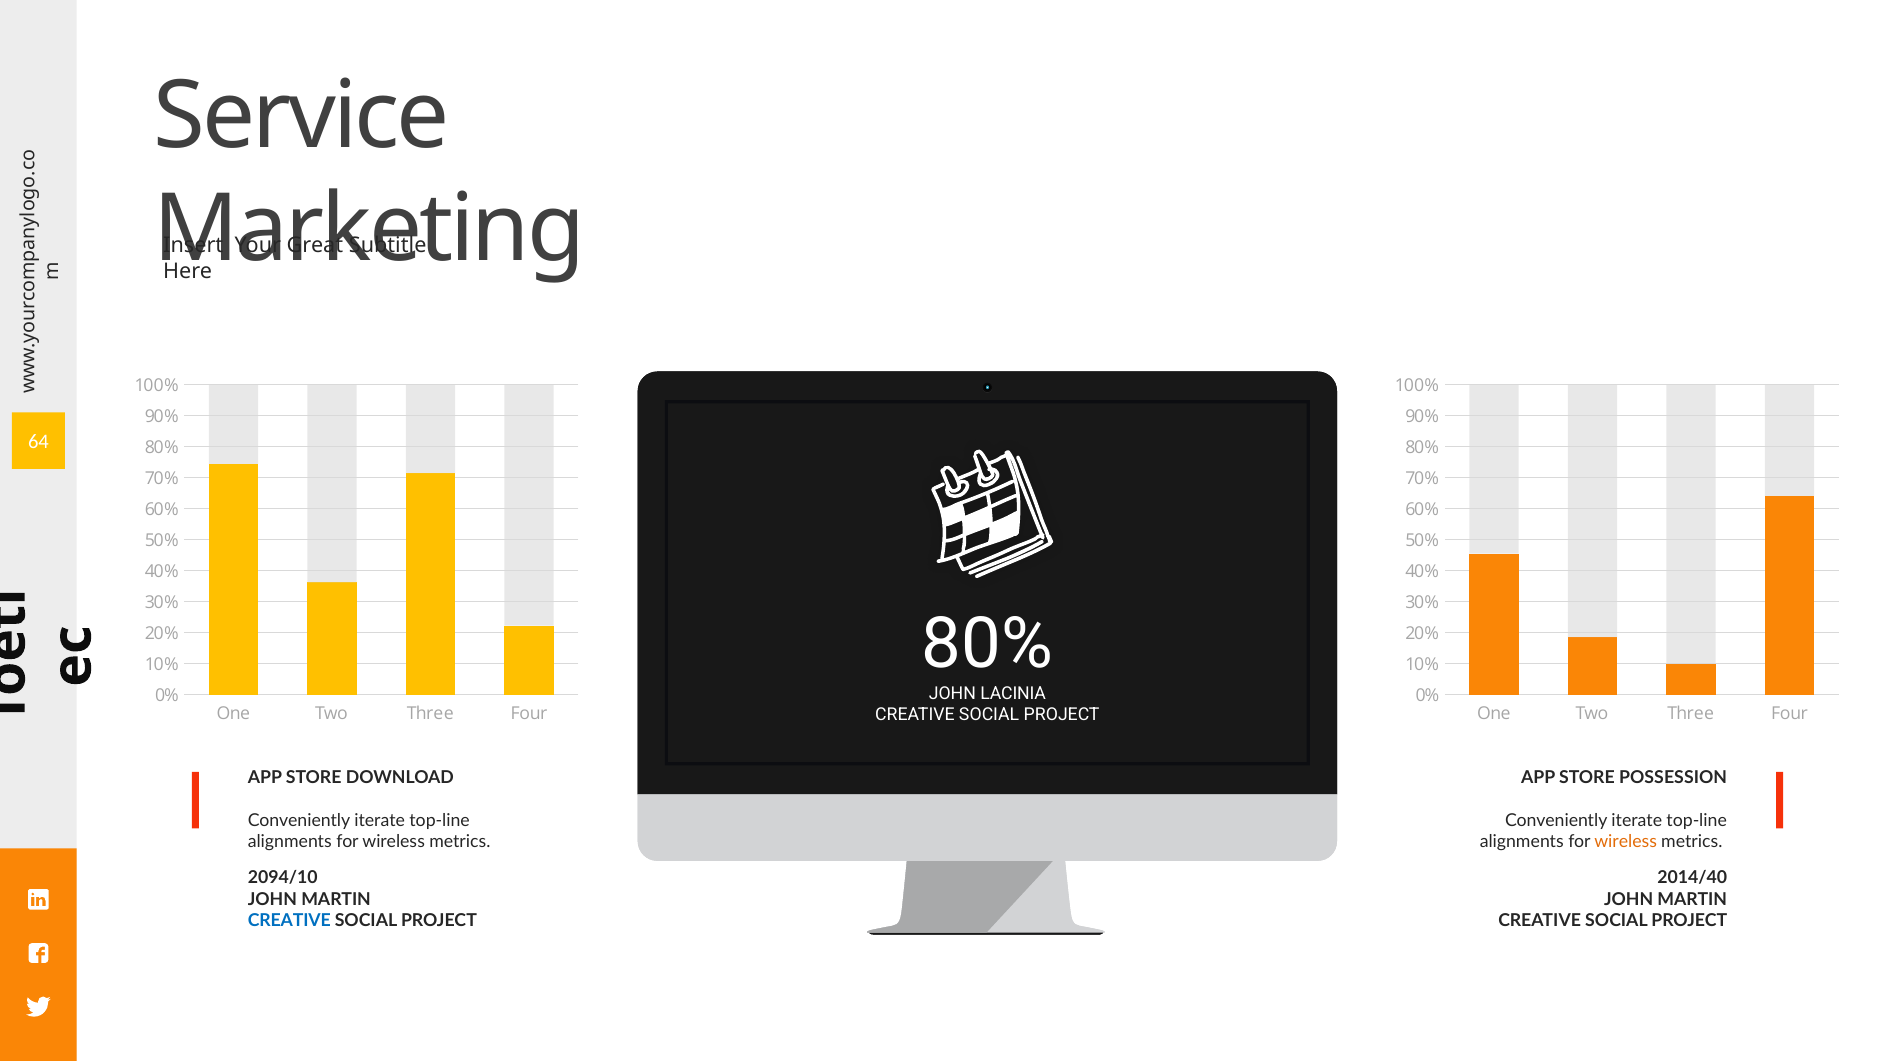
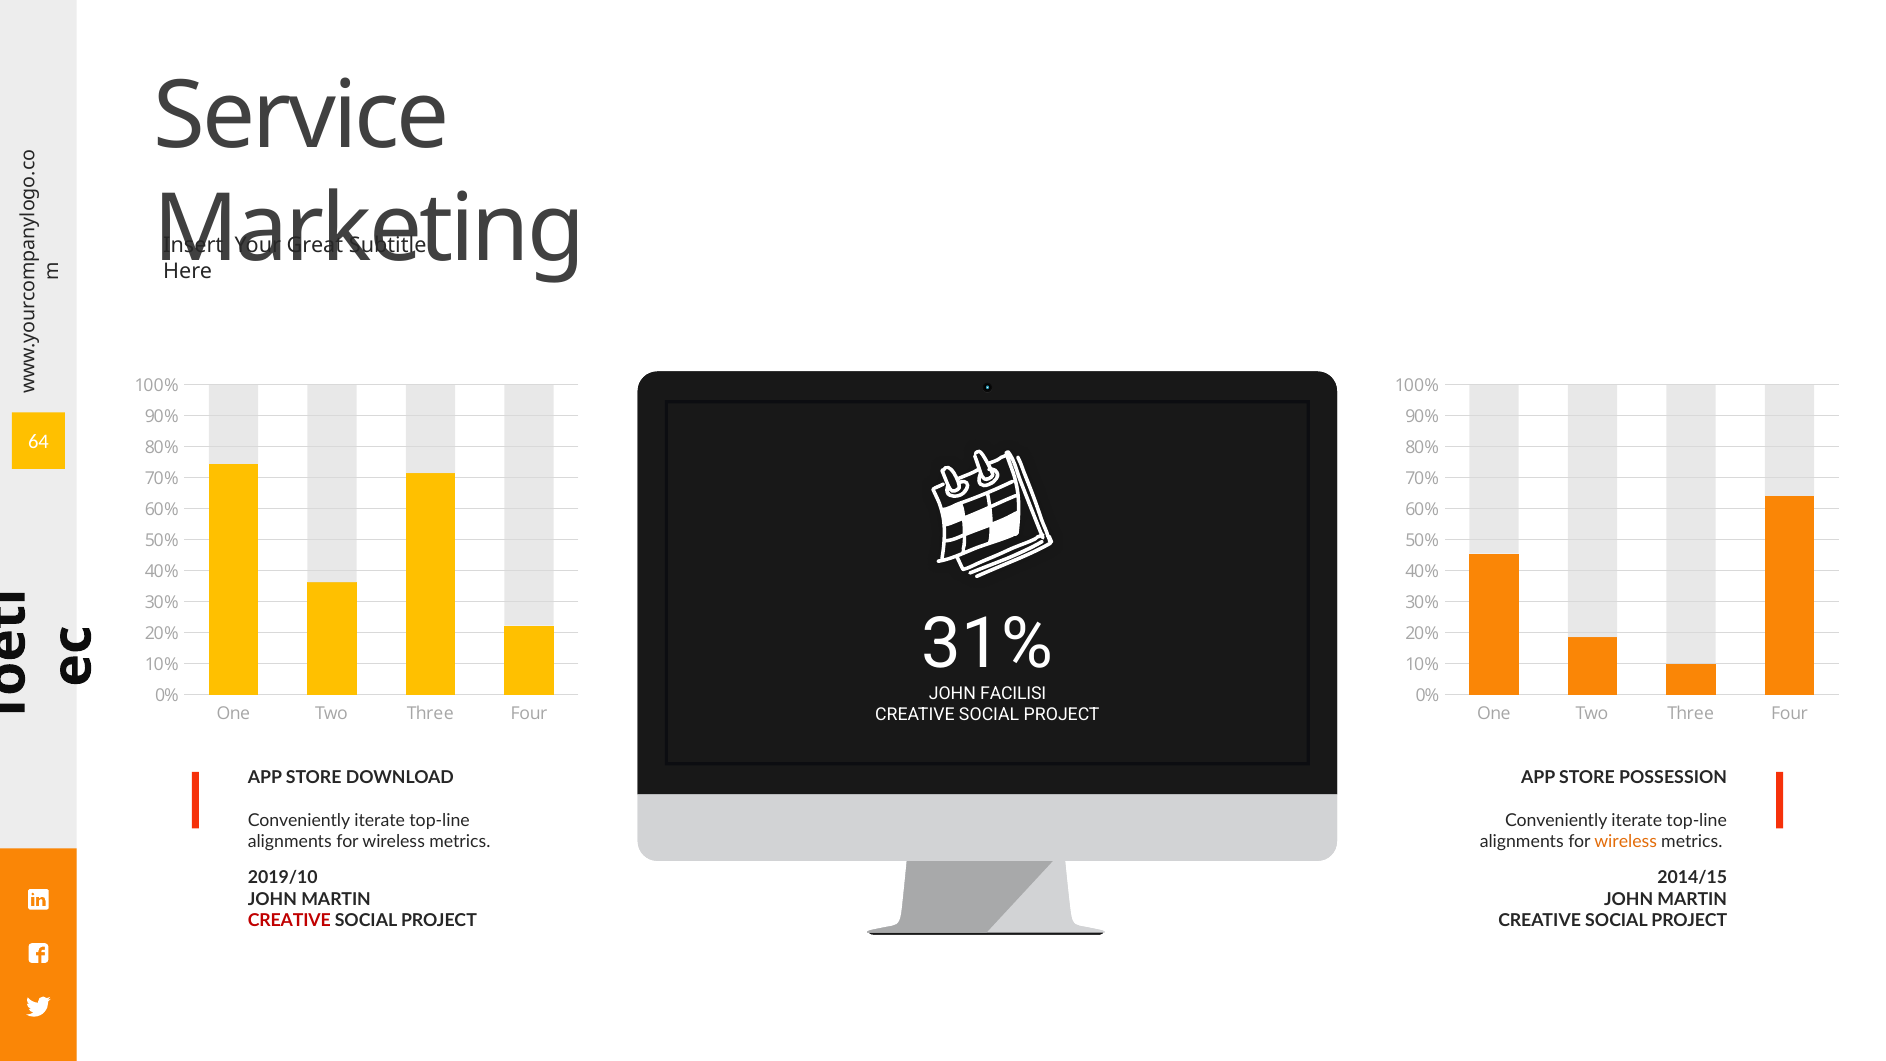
80% at (987, 644): 80% -> 31%
LACINIA: LACINIA -> FACILISI
2094/10: 2094/10 -> 2019/10
2014/40: 2014/40 -> 2014/15
CREATIVE at (289, 920) colour: blue -> red
